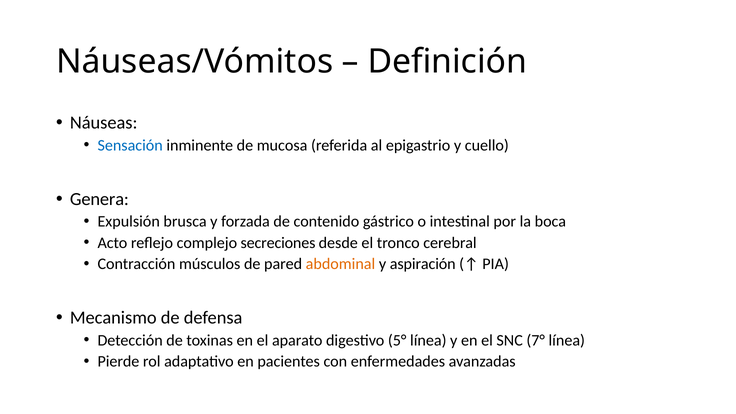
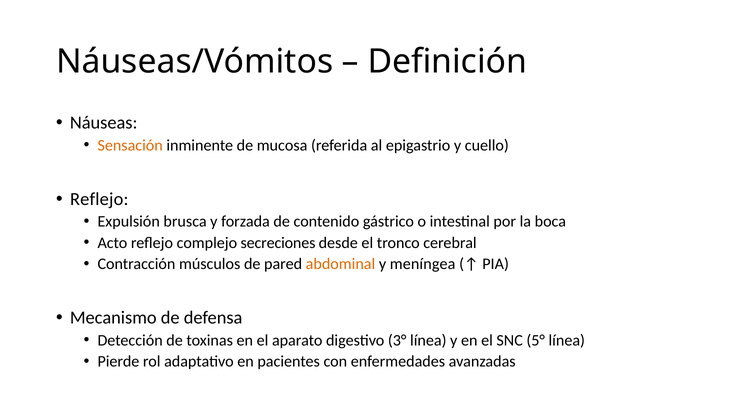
Sensación colour: blue -> orange
Genera at (99, 199): Genera -> Reflejo
aspiración: aspiración -> meníngea
5°: 5° -> 3°
7°: 7° -> 5°
